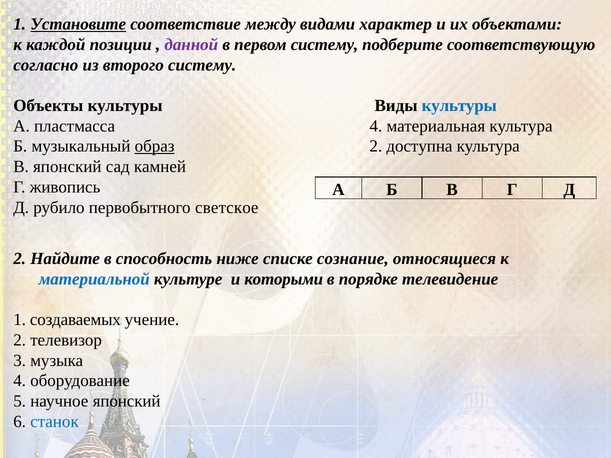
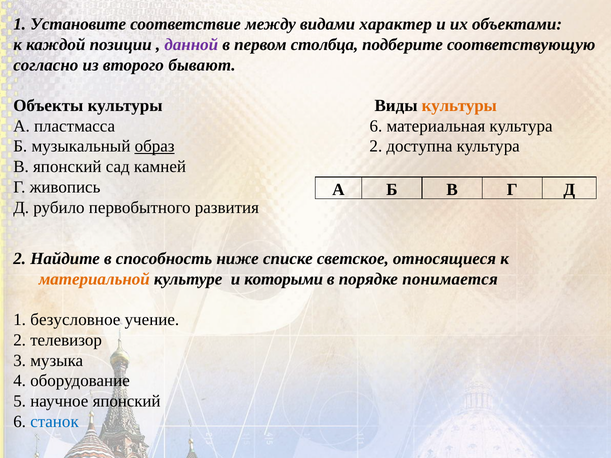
Установите underline: present -> none
первом систему: систему -> столбца
второго систему: систему -> бывают
культуры at (459, 106) colour: blue -> orange
пластмасса 4: 4 -> 6
светское: светское -> развития
сознание: сознание -> светское
материальной colour: blue -> orange
телевидение: телевидение -> понимается
создаваемых: создаваемых -> безусловное
